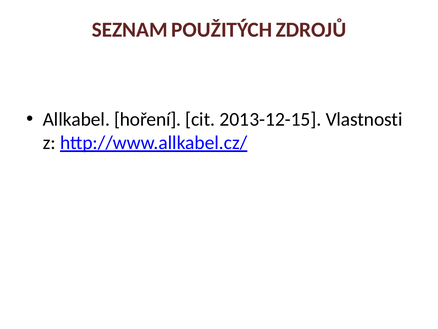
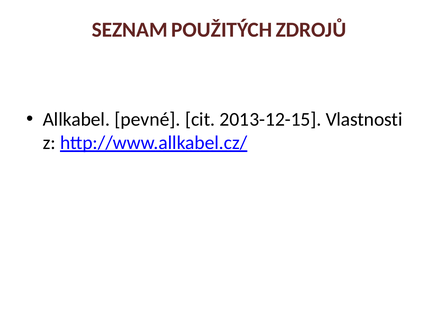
hoření: hoření -> pevné
